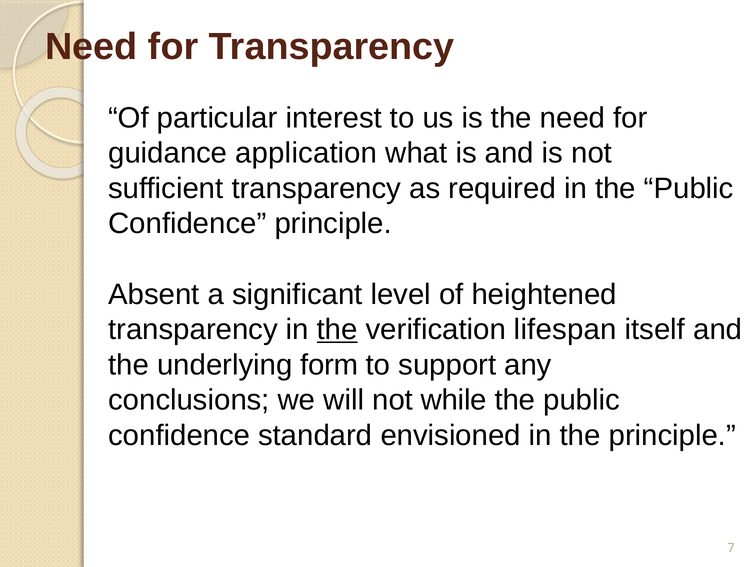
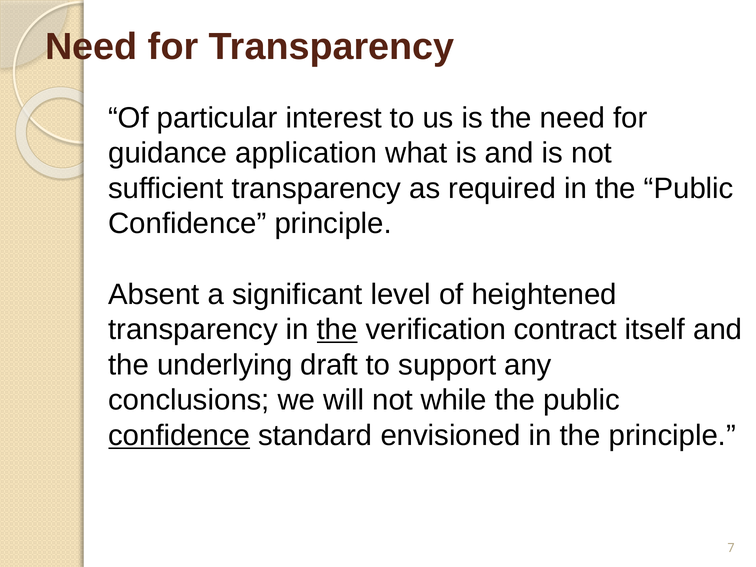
lifespan: lifespan -> contract
form: form -> draft
confidence at (179, 436) underline: none -> present
